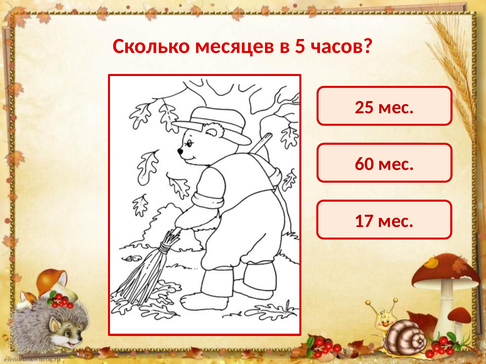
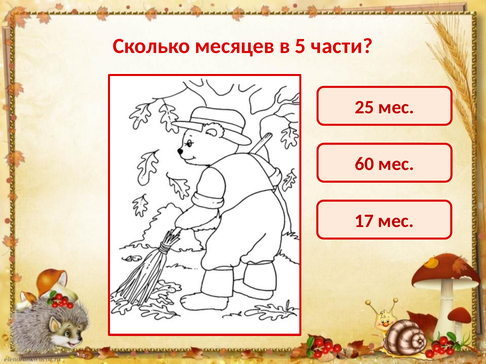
часов: часов -> части
